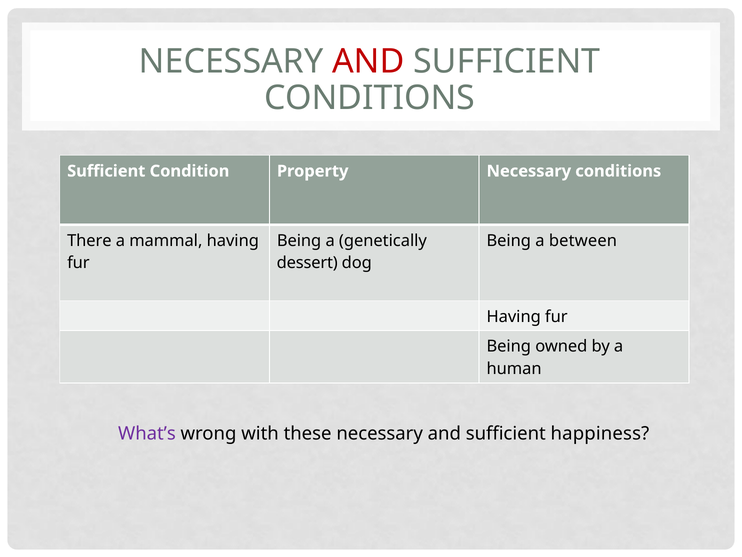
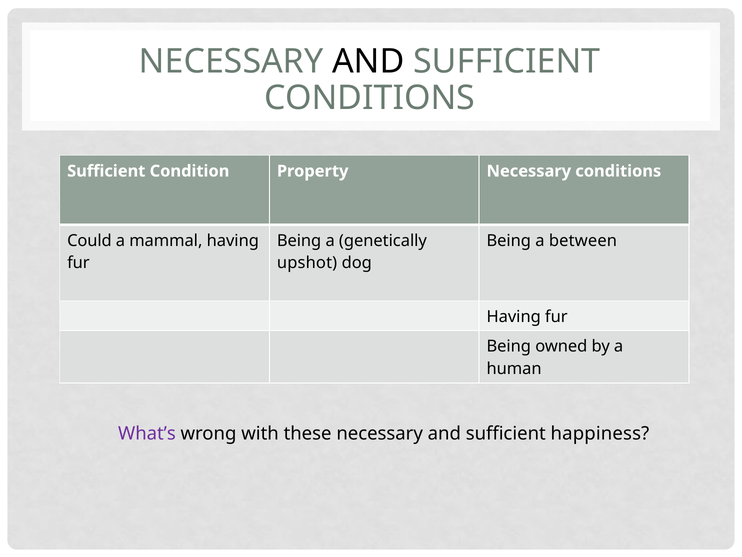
AND at (368, 61) colour: red -> black
There: There -> Could
dessert: dessert -> upshot
